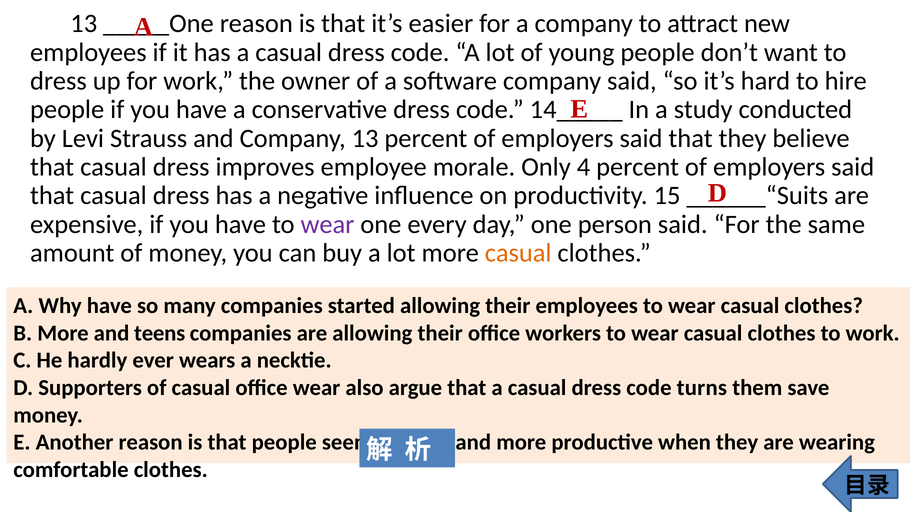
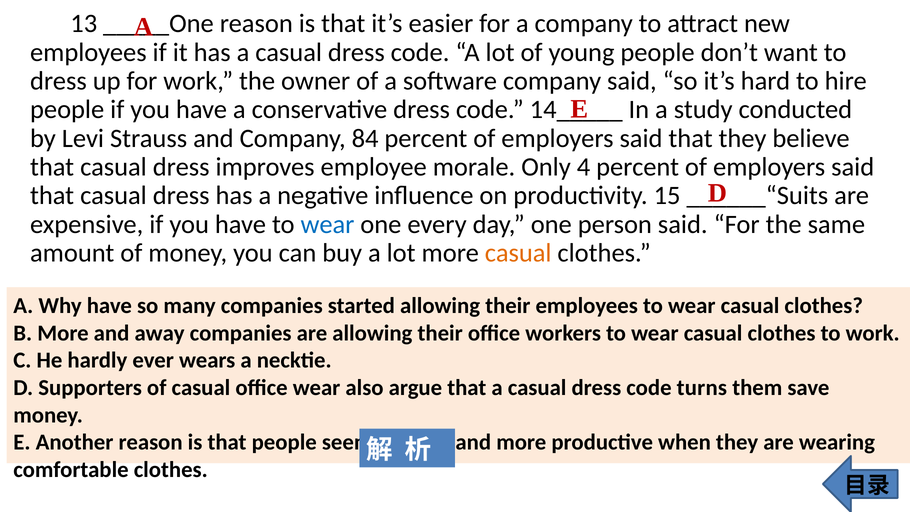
Company 13: 13 -> 84
wear at (328, 224) colour: purple -> blue
teens: teens -> away
